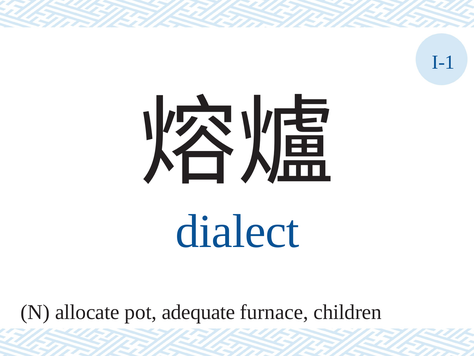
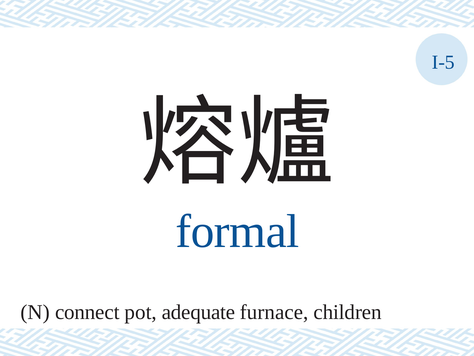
I-1: I-1 -> I-5
dialect: dialect -> formal
allocate: allocate -> connect
